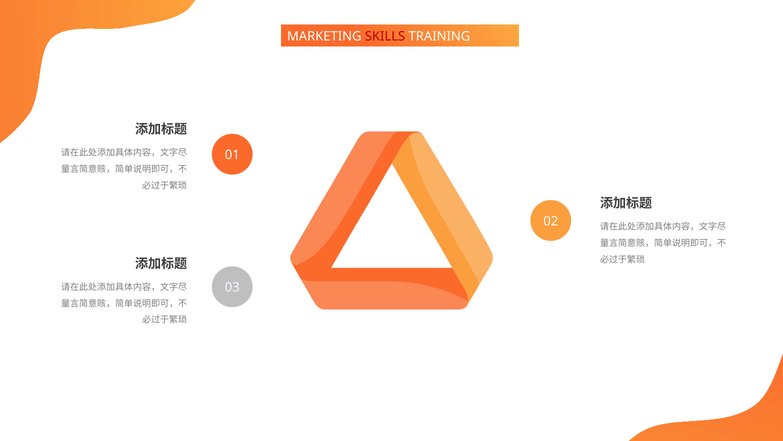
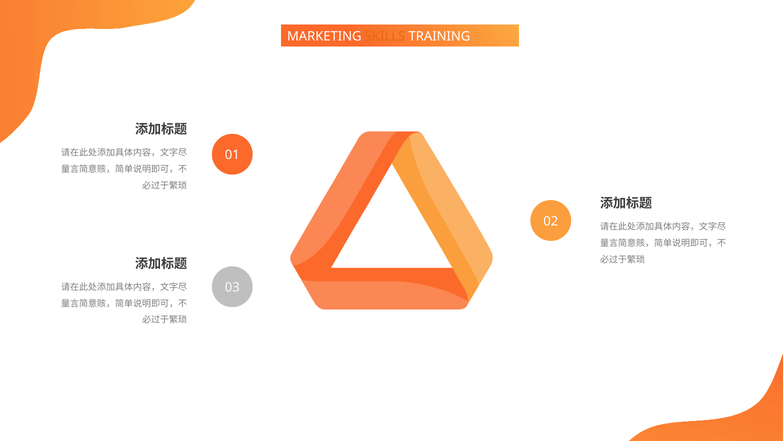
SKILLS colour: red -> orange
